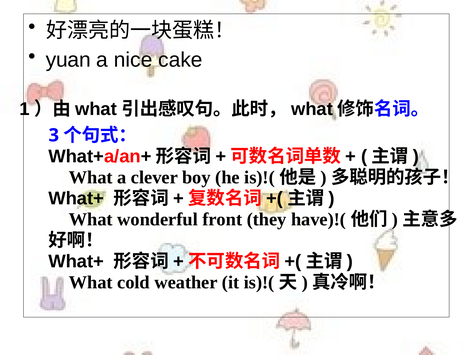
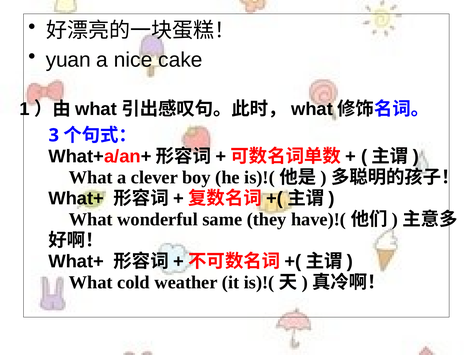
front: front -> same
